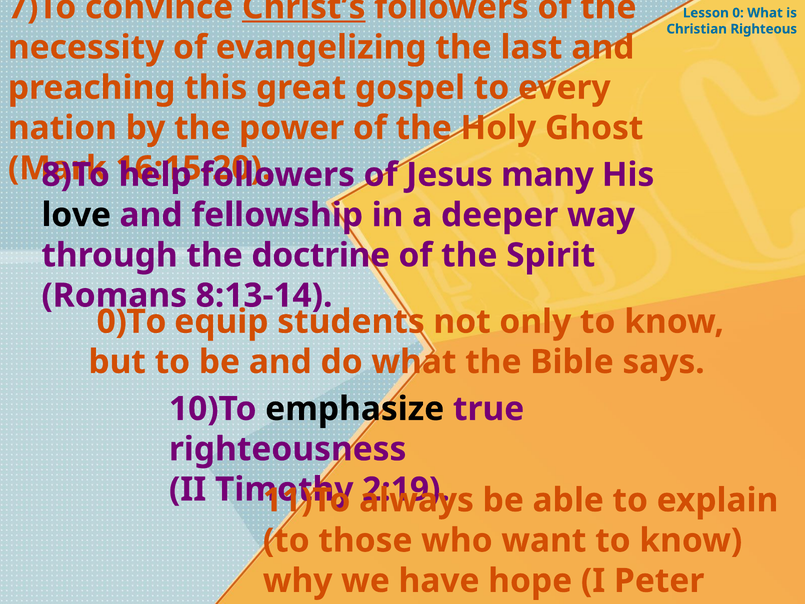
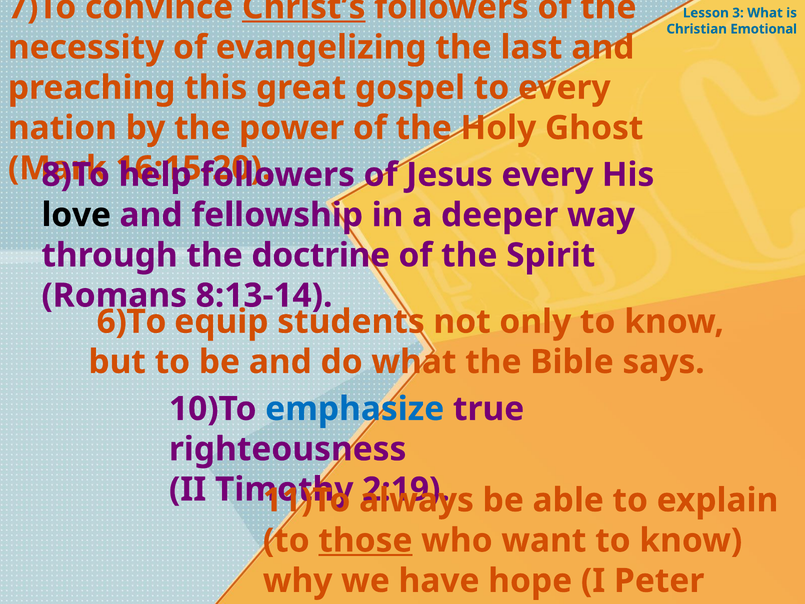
0: 0 -> 3
Righteous: Righteous -> Emotional
Jesus many: many -> every
0)To: 0)To -> 6)To
emphasize colour: black -> blue
those underline: none -> present
